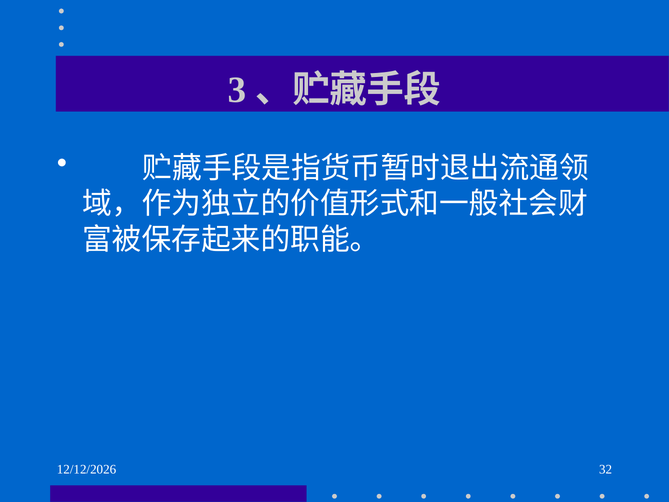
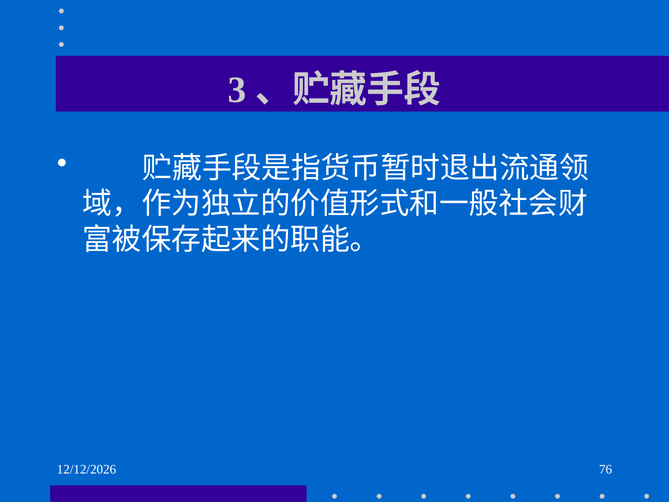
32: 32 -> 76
